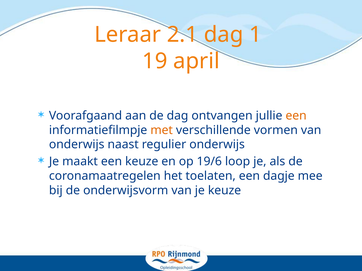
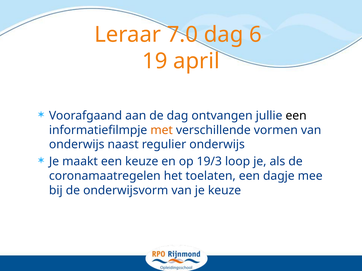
2.1: 2.1 -> 7.0
1: 1 -> 6
een at (296, 116) colour: orange -> black
19/6: 19/6 -> 19/3
